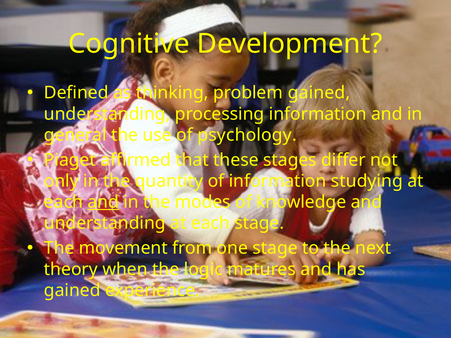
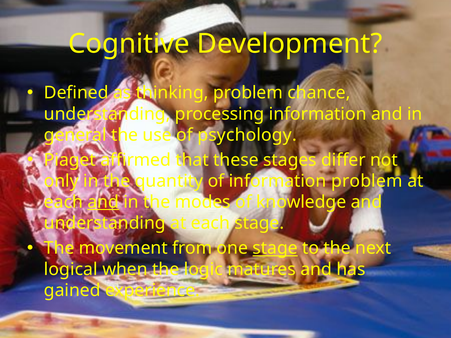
problem gained: gained -> chance
information studying: studying -> problem
stage at (275, 248) underline: none -> present
theory: theory -> logical
